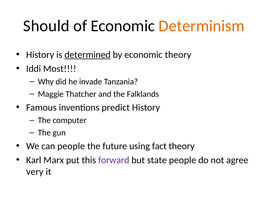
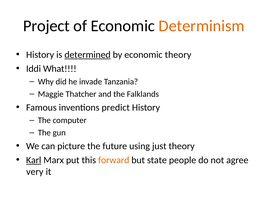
Should: Should -> Project
Most: Most -> What
can people: people -> picture
fact: fact -> just
Karl underline: none -> present
forward colour: purple -> orange
